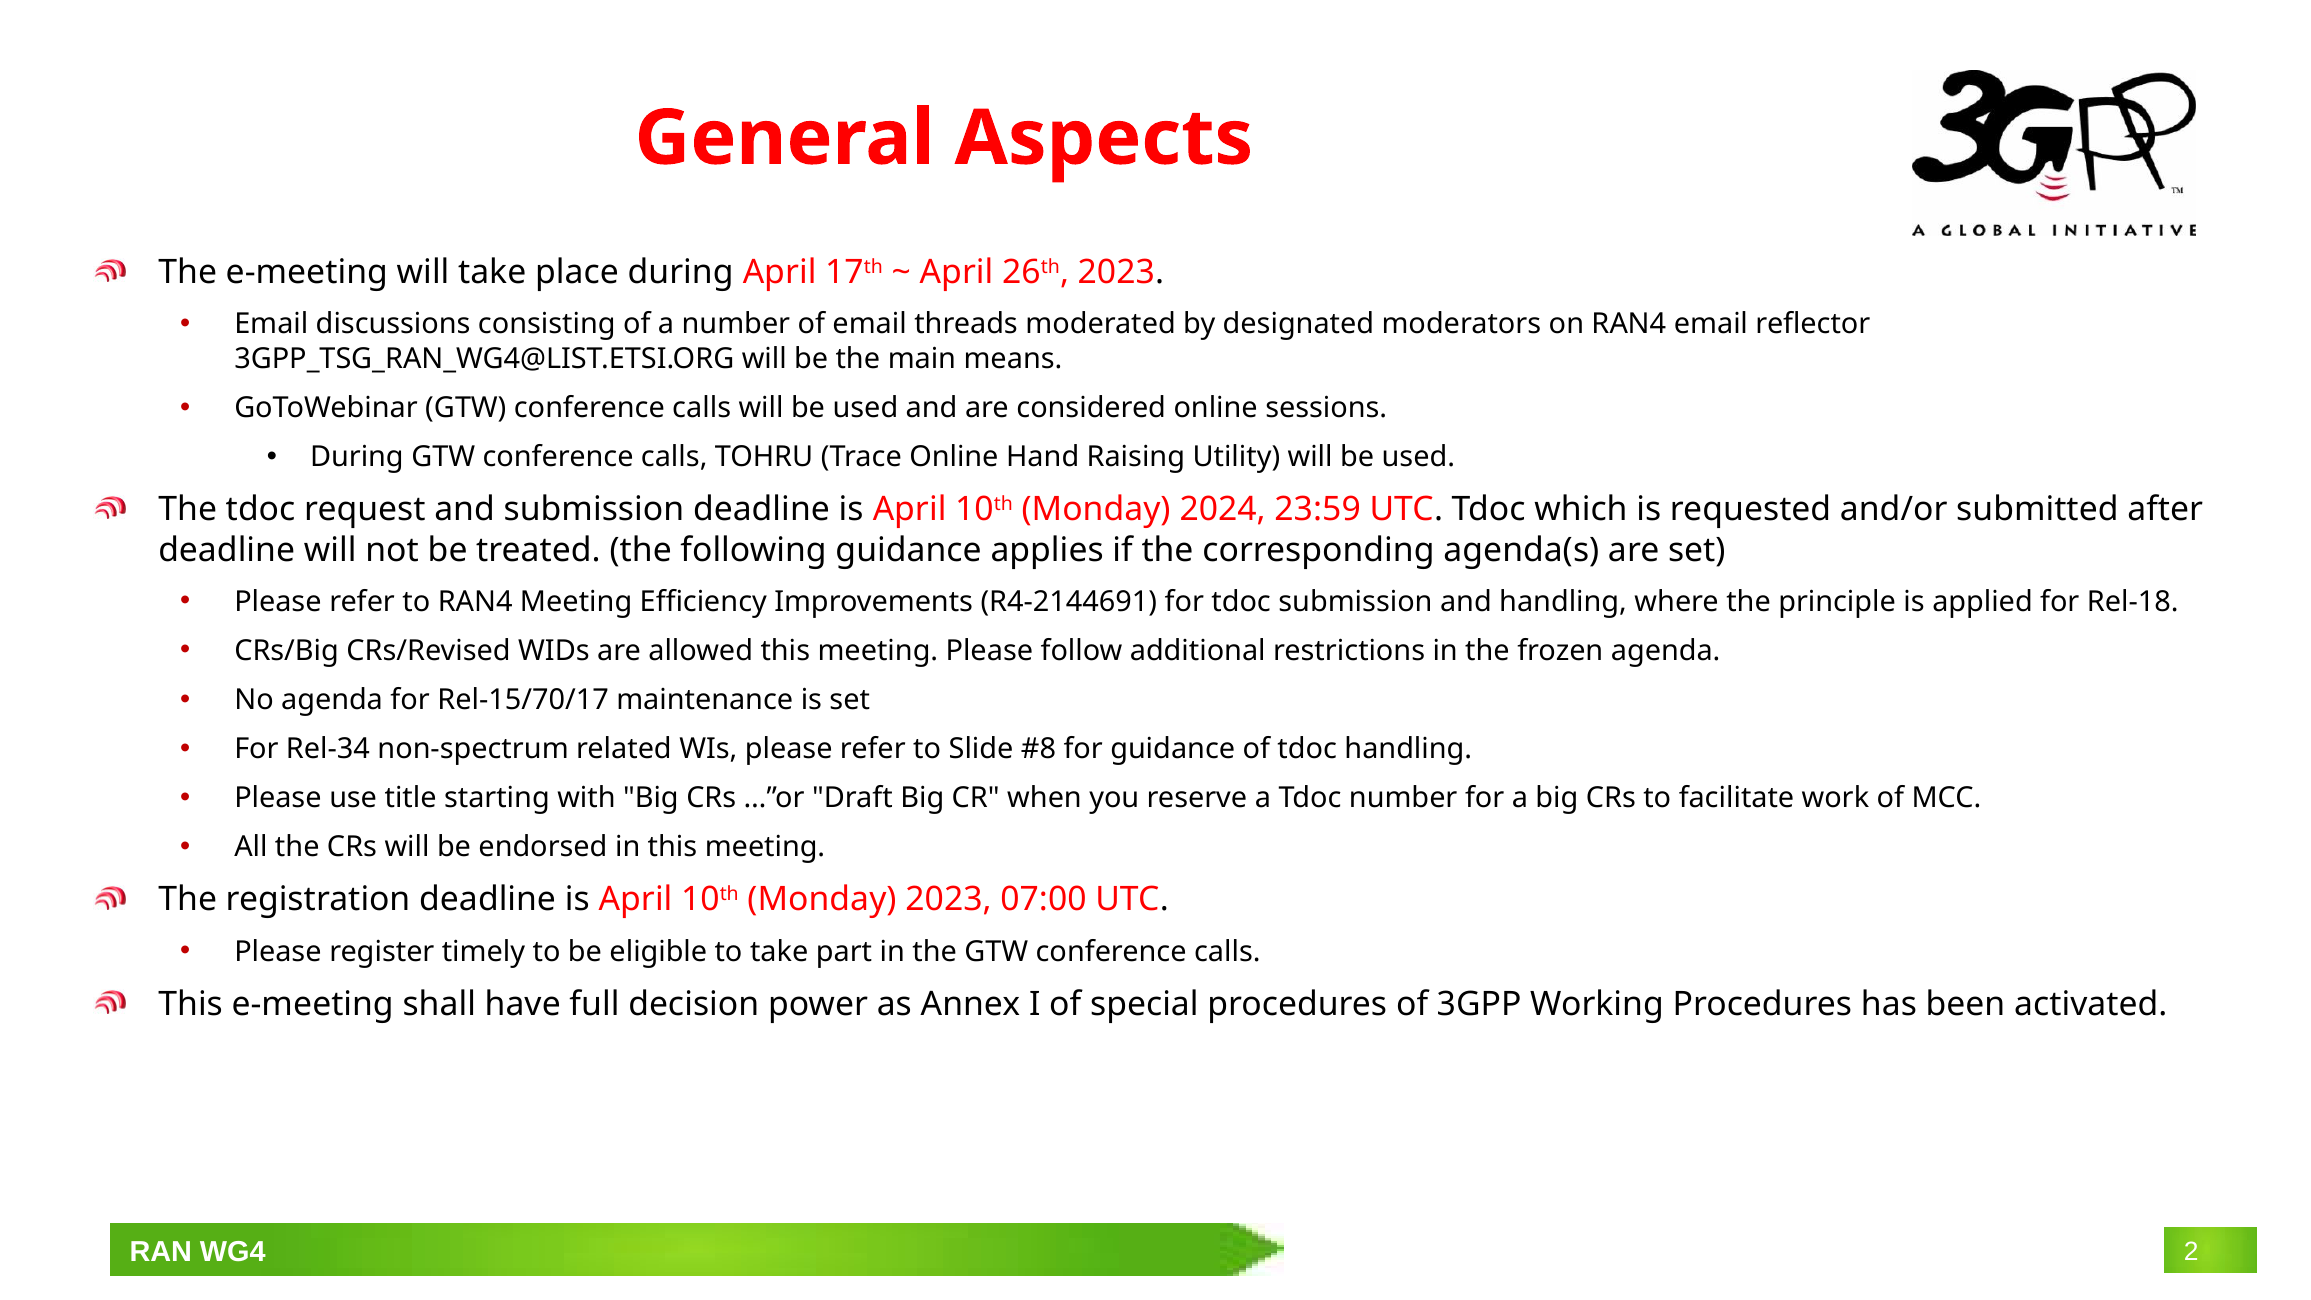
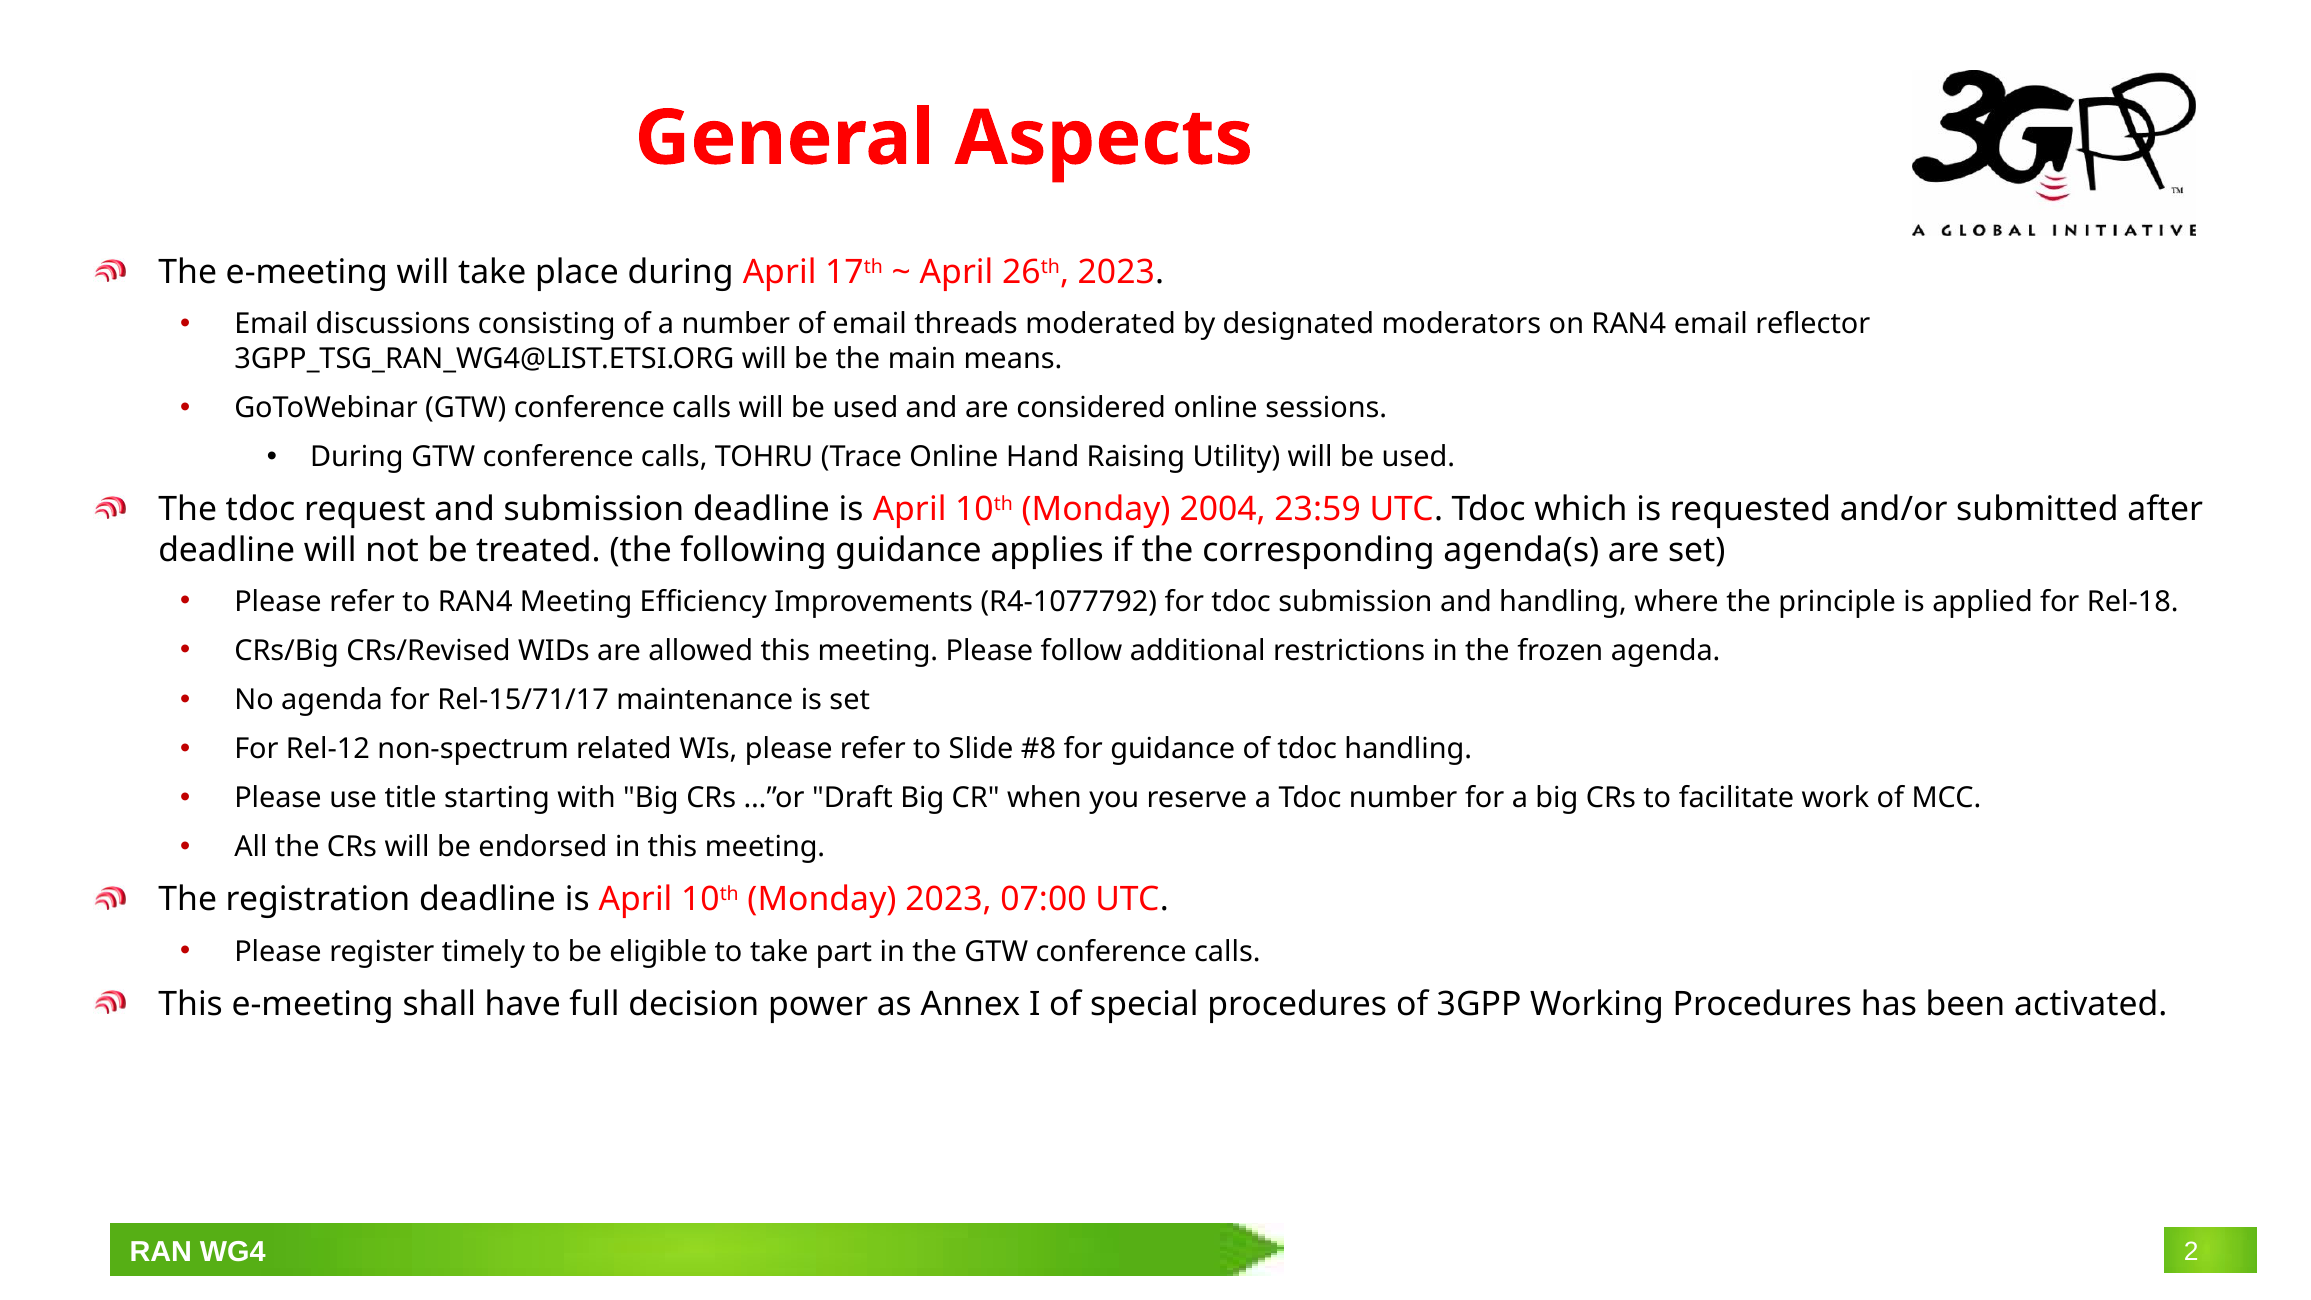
2024: 2024 -> 2004
R4-2144691: R4-2144691 -> R4-1077792
Rel-15/70/17: Rel-15/70/17 -> Rel-15/71/17
Rel-34: Rel-34 -> Rel-12
